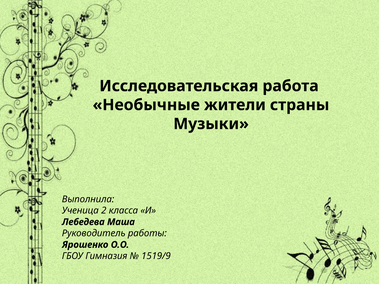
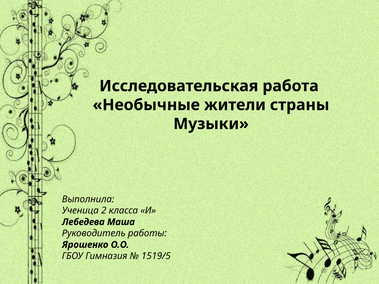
1519/9: 1519/9 -> 1519/5
